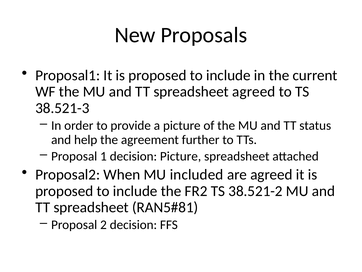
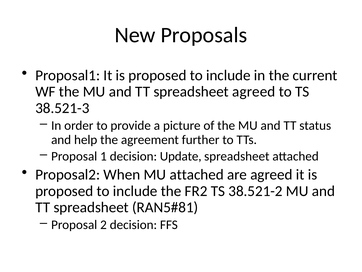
decision Picture: Picture -> Update
MU included: included -> attached
